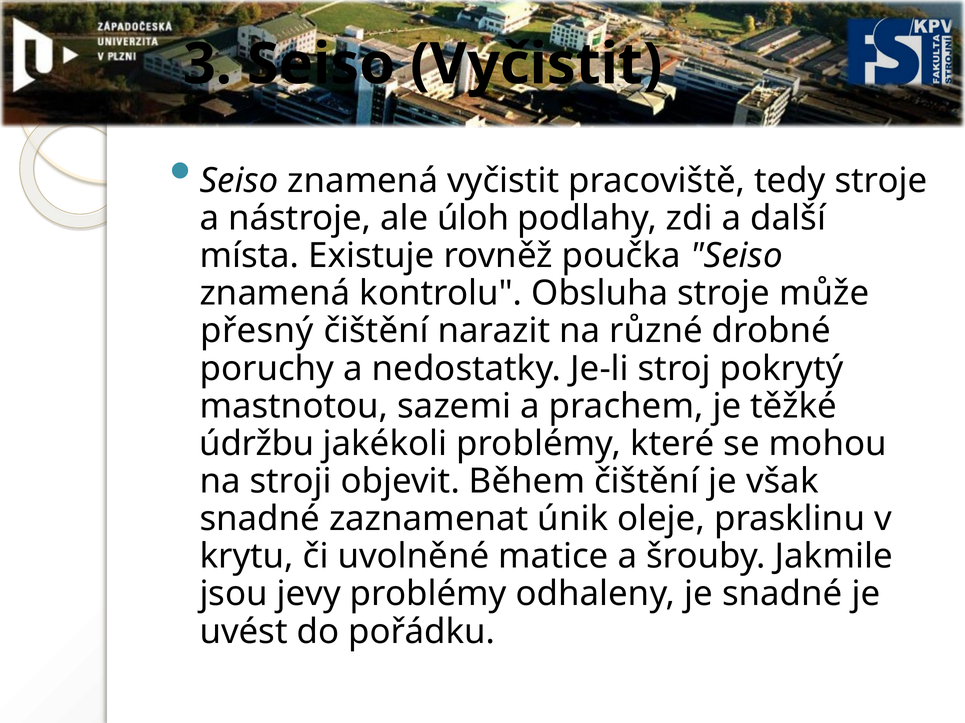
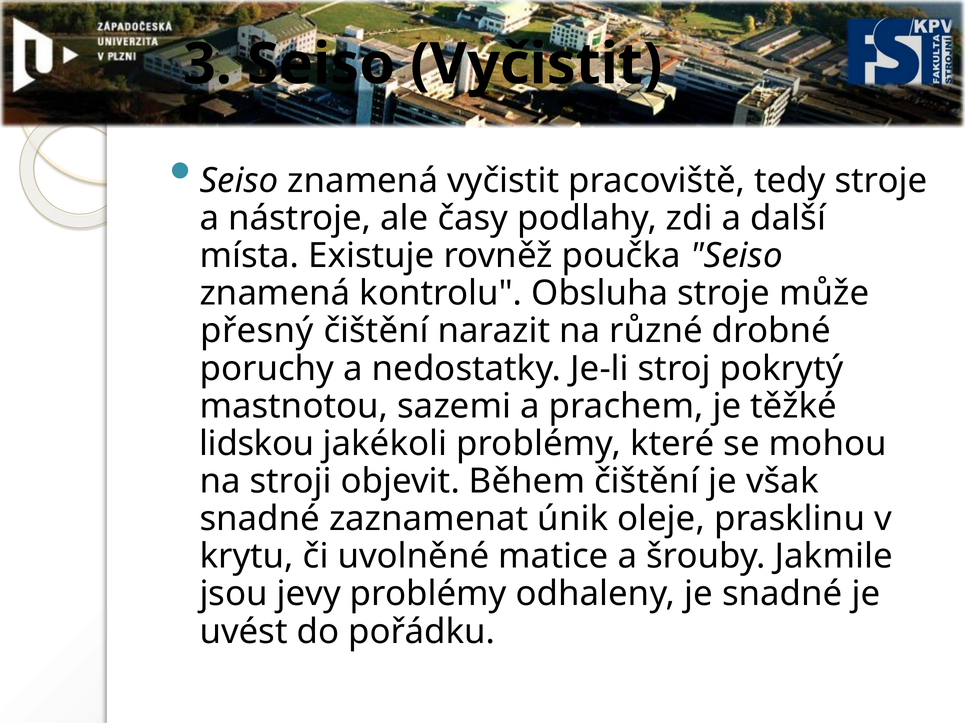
úloh: úloh -> časy
údržbu: údržbu -> lidskou
